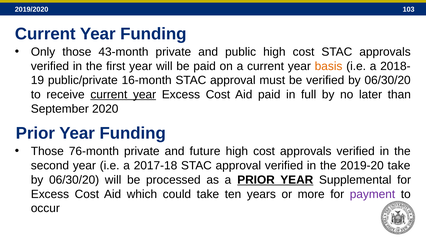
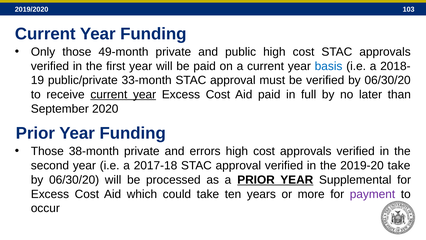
43-month: 43-month -> 49-month
basis colour: orange -> blue
16-month: 16-month -> 33-month
76-month: 76-month -> 38-month
future: future -> errors
